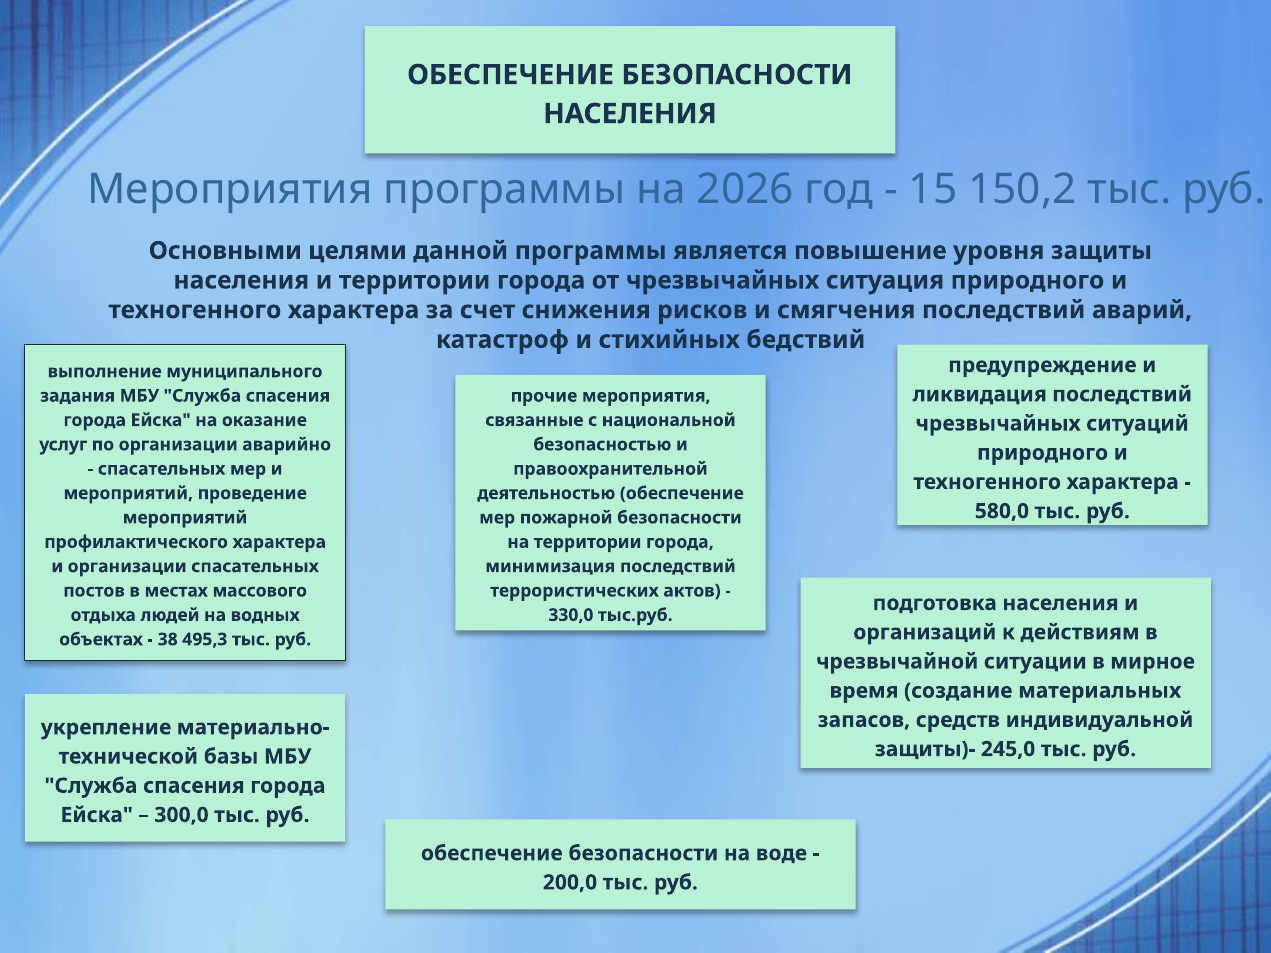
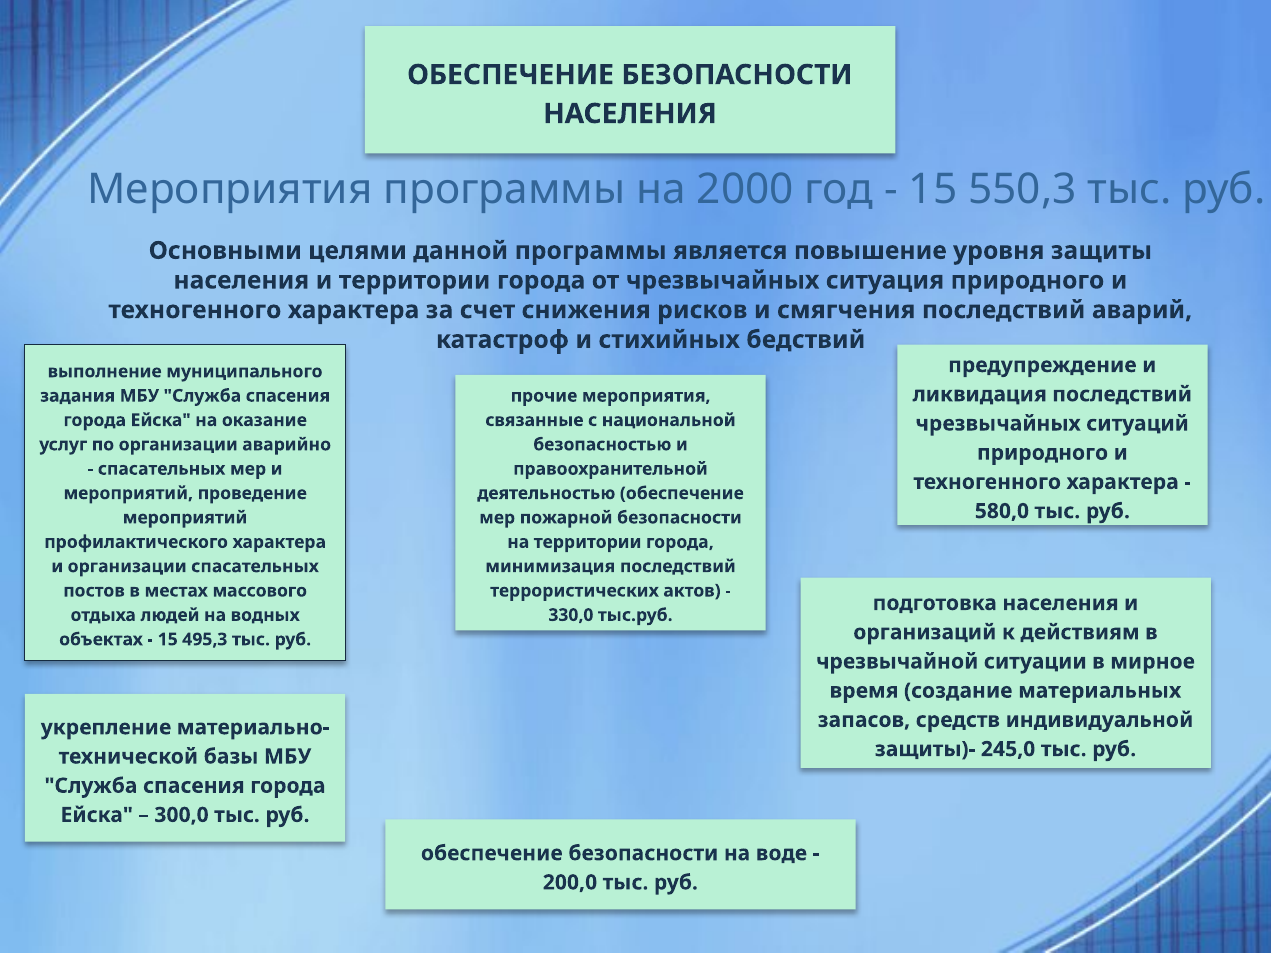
2026: 2026 -> 2000
150,2: 150,2 -> 550,3
38 at (168, 640): 38 -> 15
